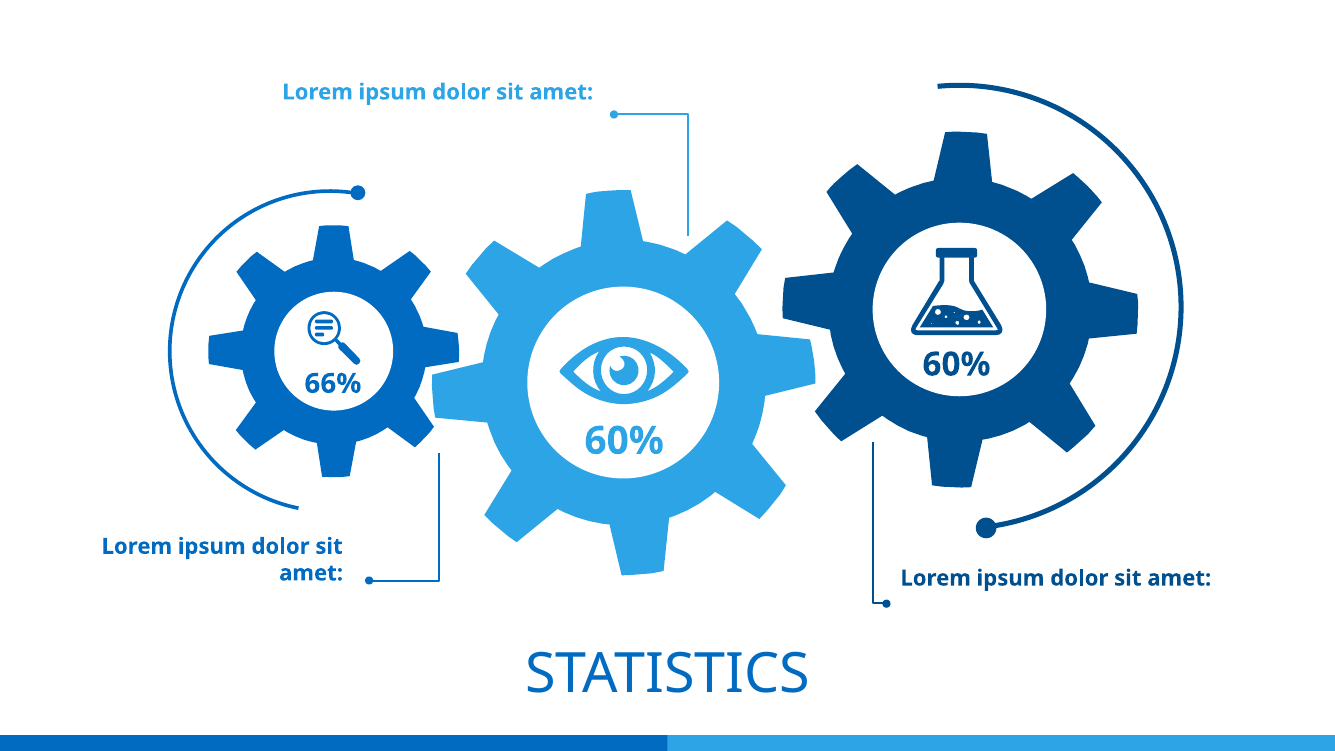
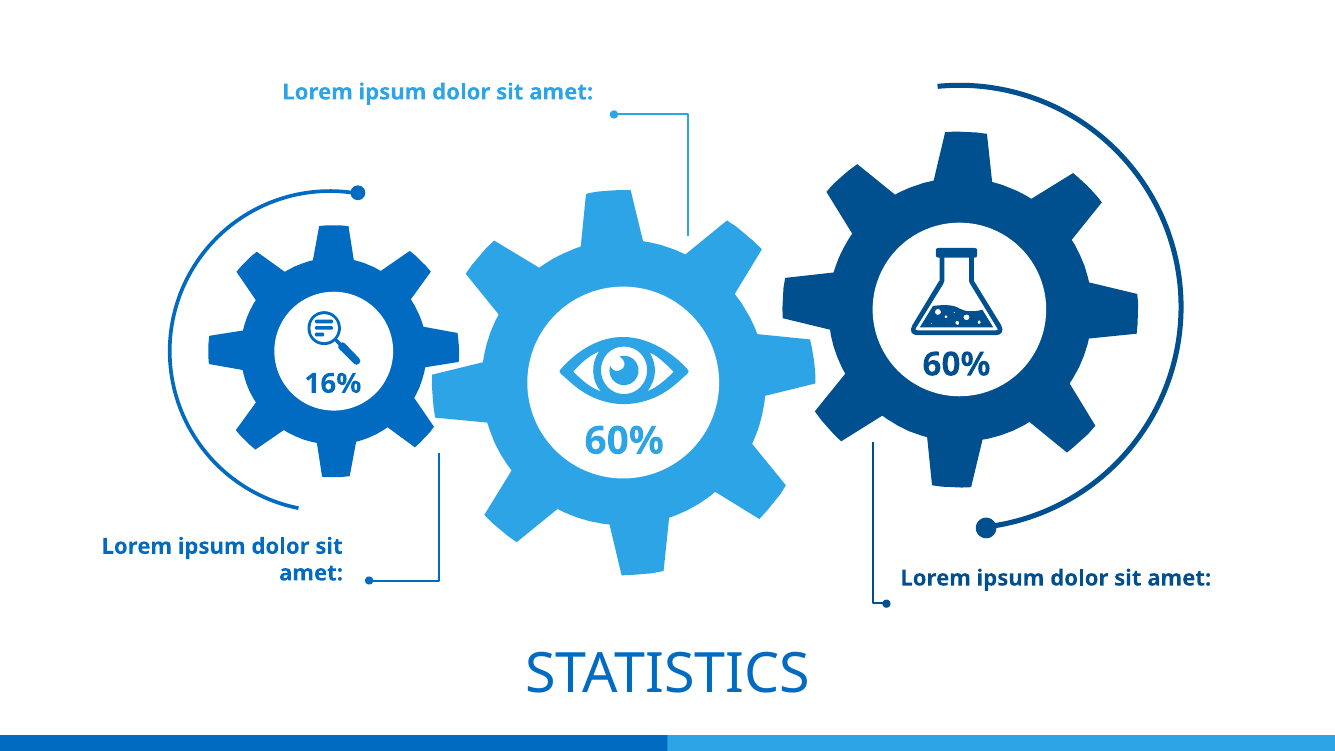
66%: 66% -> 16%
